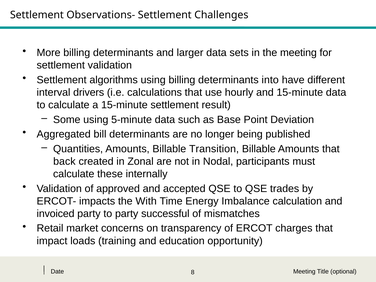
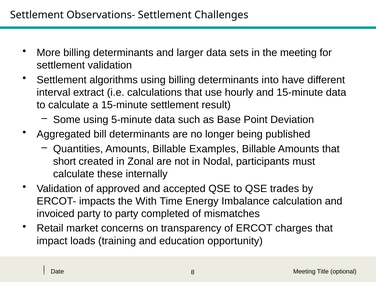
drivers: drivers -> extract
Transition: Transition -> Examples
back: back -> short
successful: successful -> completed
